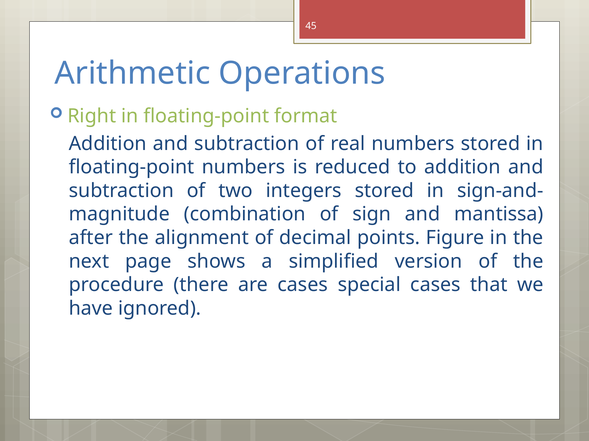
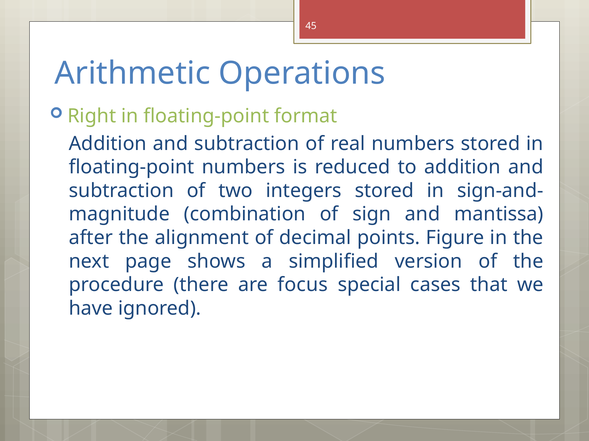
are cases: cases -> focus
